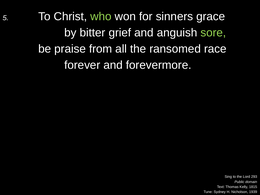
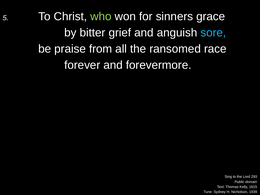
sore colour: light green -> light blue
